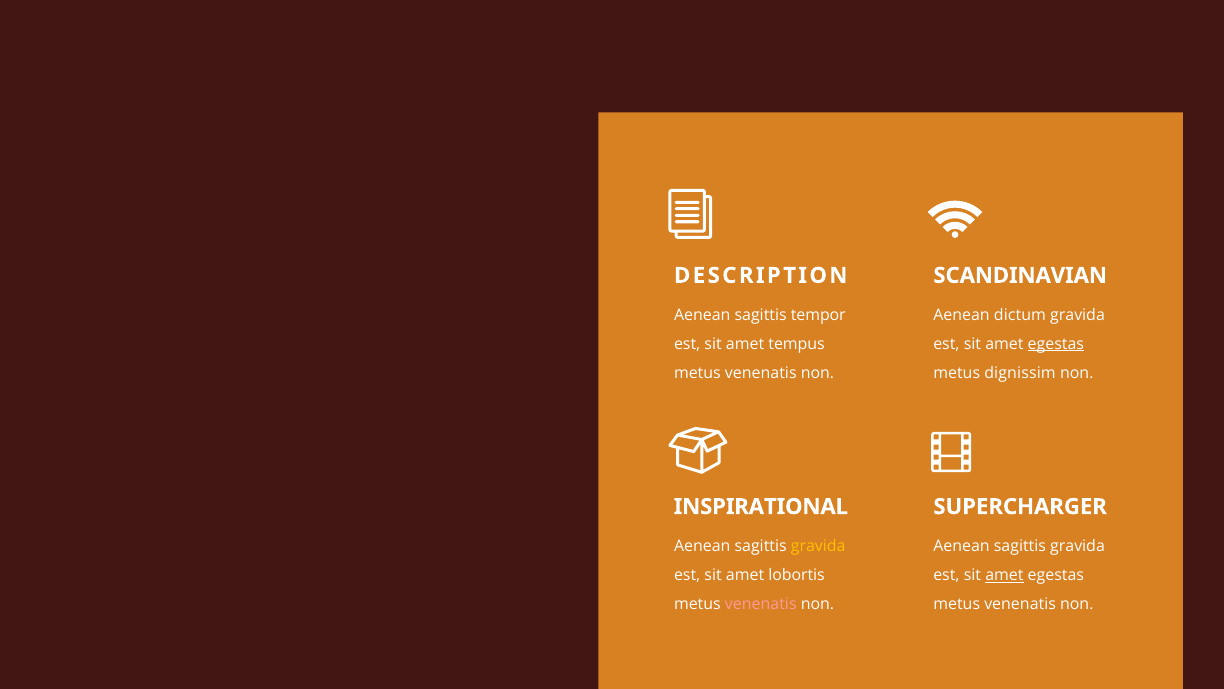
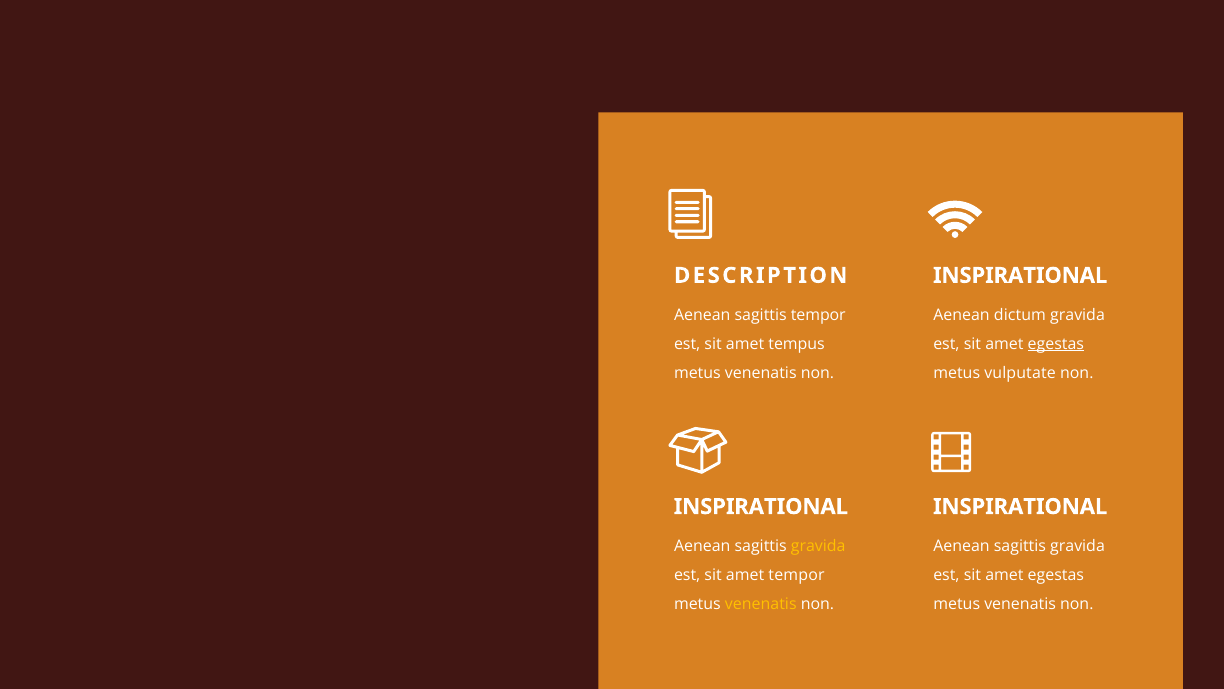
SCANDINAVIAN at (1020, 275): SCANDINAVIAN -> INSPIRATIONAL
dignissim: dignissim -> vulputate
SUPERCHARGER at (1020, 506): SUPERCHARGER -> INSPIRATIONAL
amet lobortis: lobortis -> tempor
amet at (1004, 575) underline: present -> none
venenatis at (761, 604) colour: pink -> yellow
